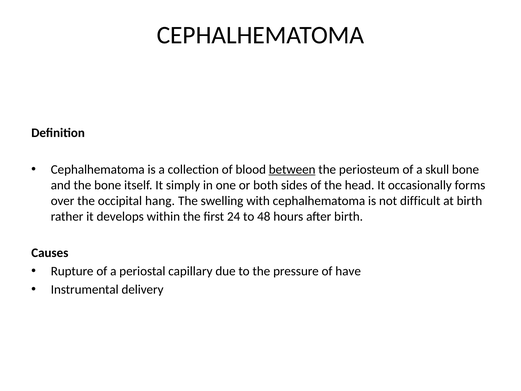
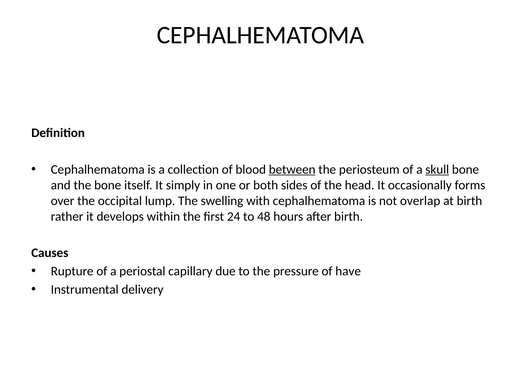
skull underline: none -> present
hang: hang -> lump
difficult: difficult -> overlap
